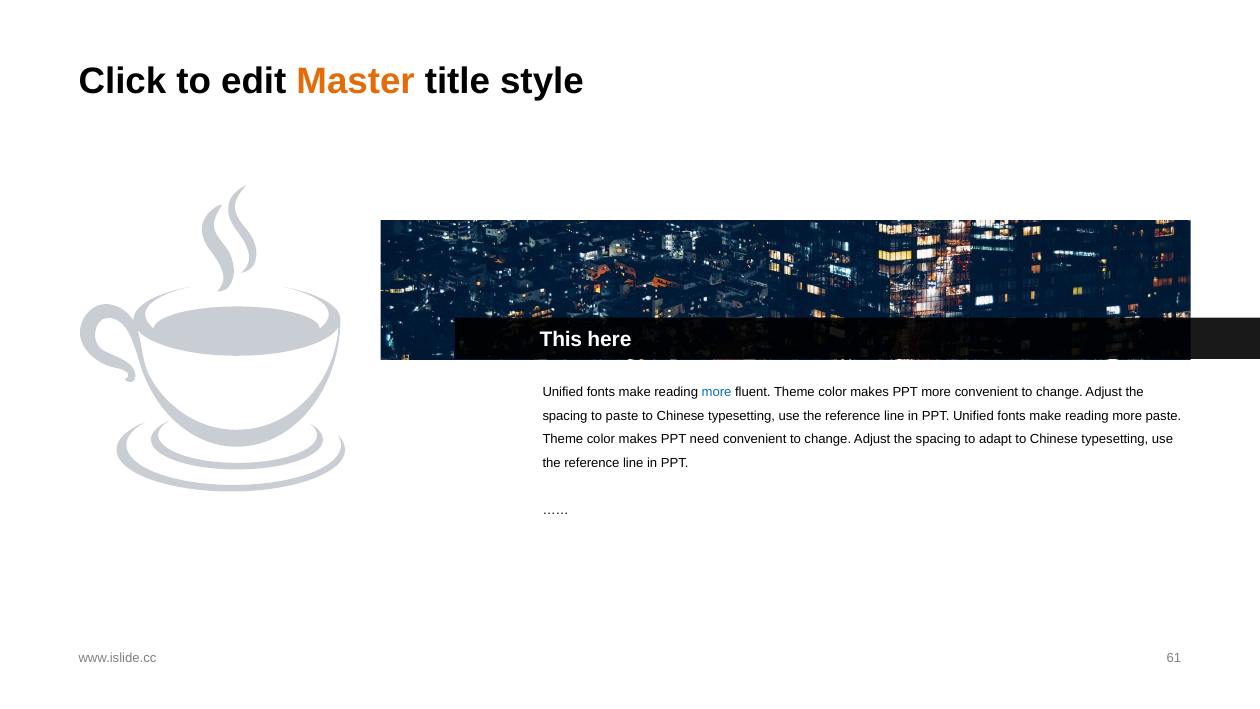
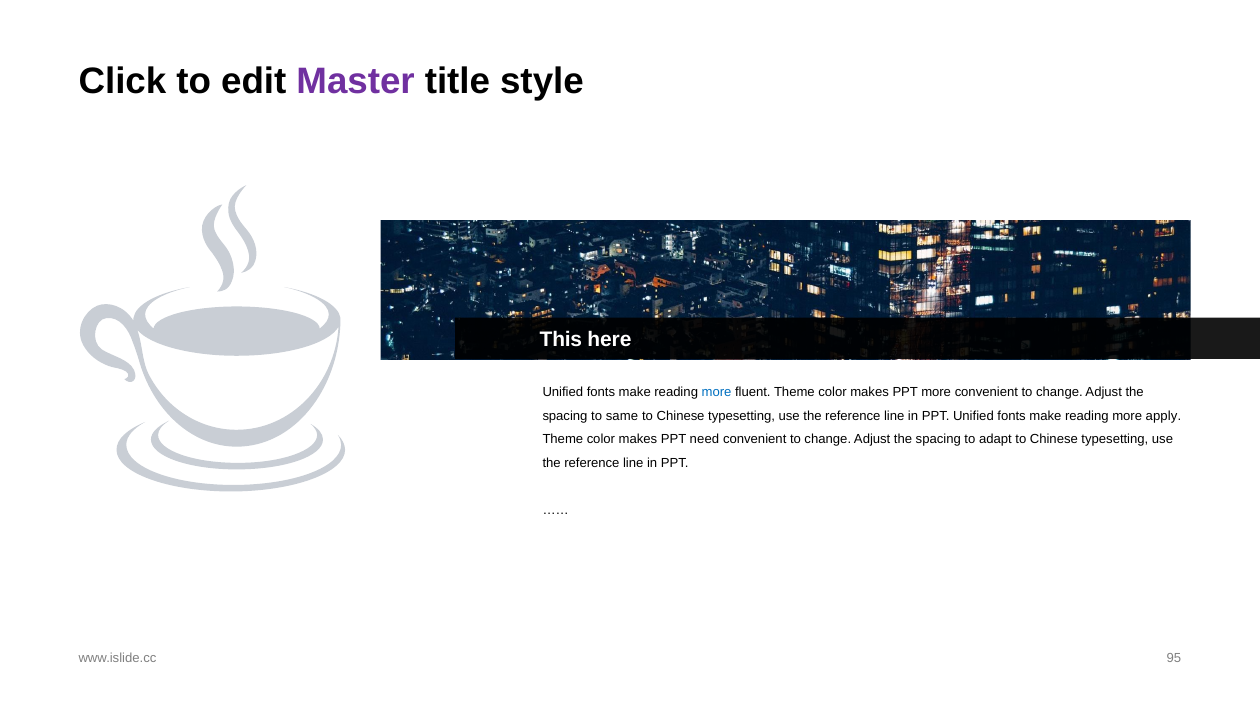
Master colour: orange -> purple
to paste: paste -> same
more paste: paste -> apply
61: 61 -> 95
